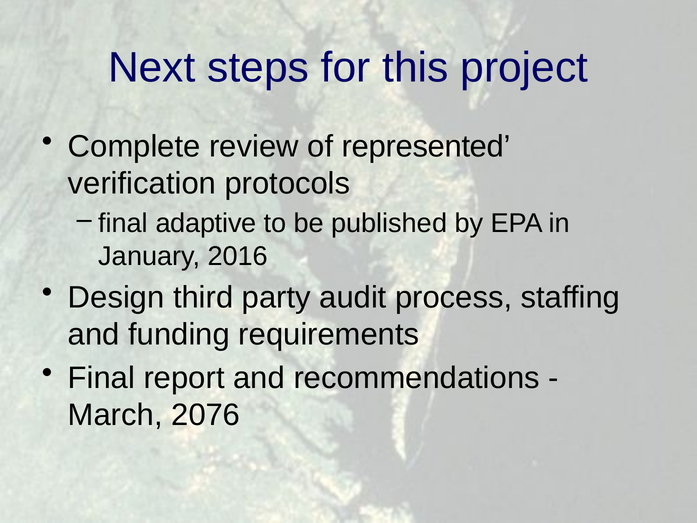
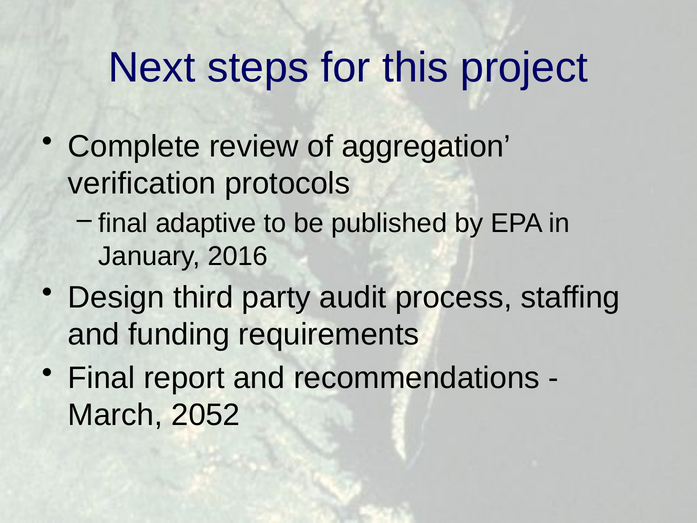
represented: represented -> aggregation
2076: 2076 -> 2052
